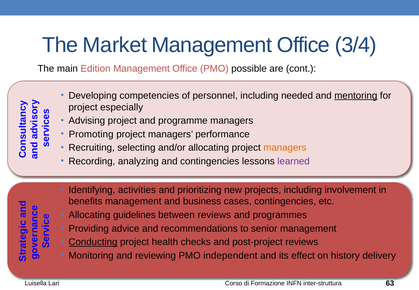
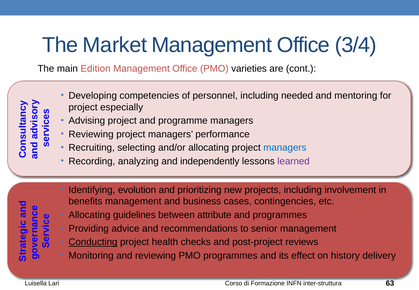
possible: possible -> varieties
mentoring underline: present -> none
Promoting at (91, 134): Promoting -> Reviewing
managers at (285, 148) colour: orange -> blue
and contingencies: contingencies -> independently
activities: activities -> evolution
between reviews: reviews -> attribute
PMO independent: independent -> programmes
